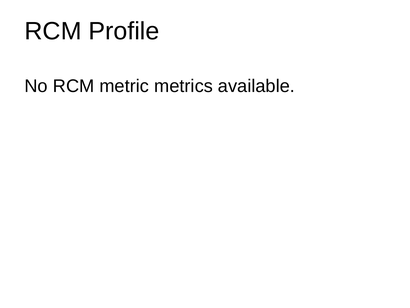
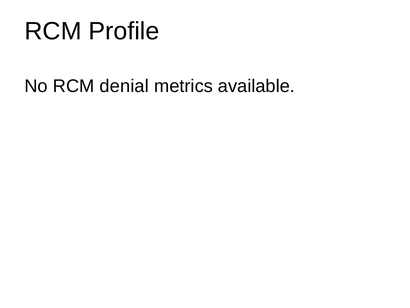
metric: metric -> denial
